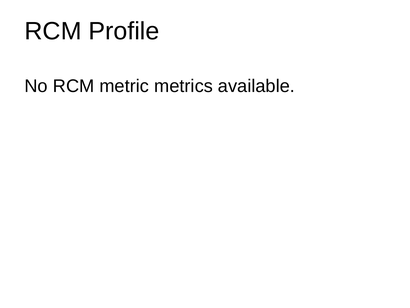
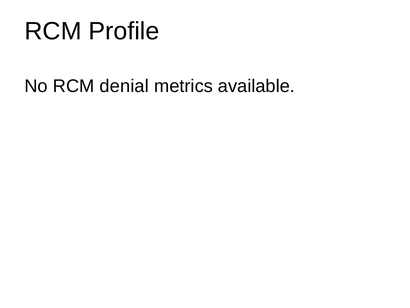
metric: metric -> denial
